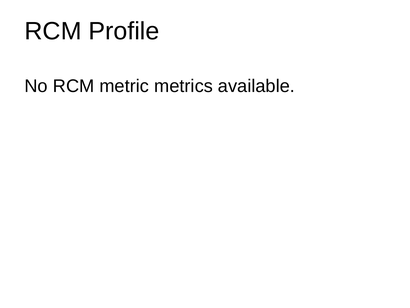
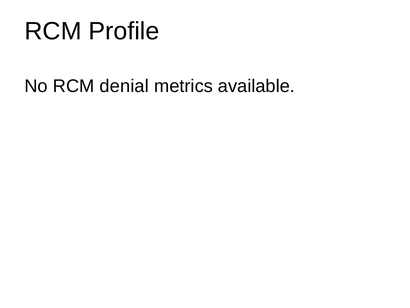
metric: metric -> denial
